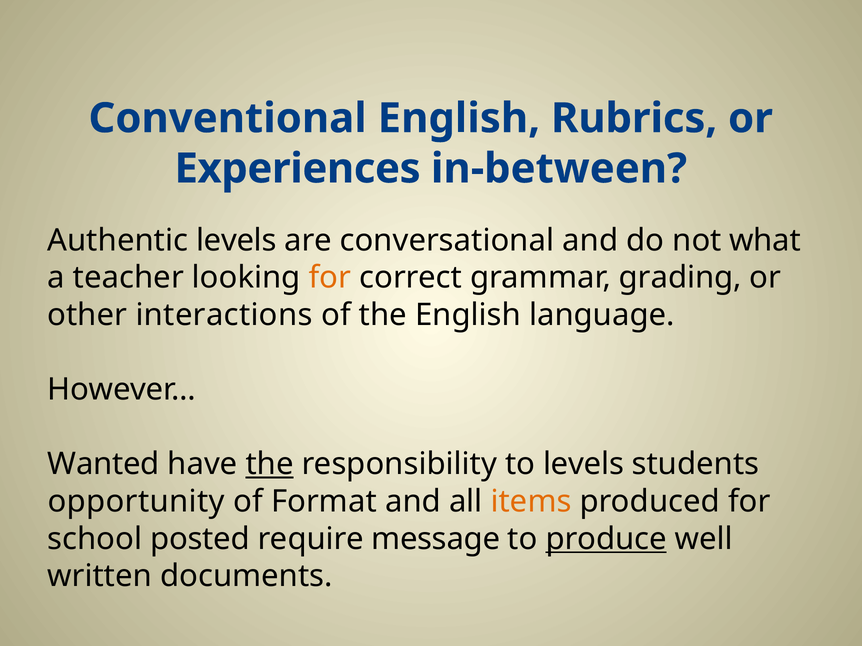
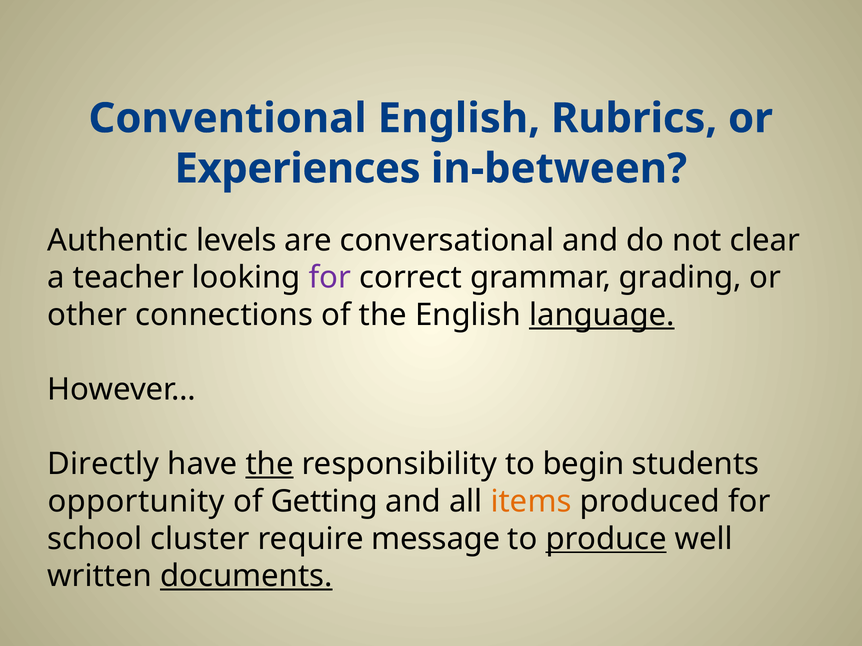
what: what -> clear
for at (330, 278) colour: orange -> purple
interactions: interactions -> connections
language underline: none -> present
Wanted: Wanted -> Directly
to levels: levels -> begin
Format: Format -> Getting
posted: posted -> cluster
documents underline: none -> present
